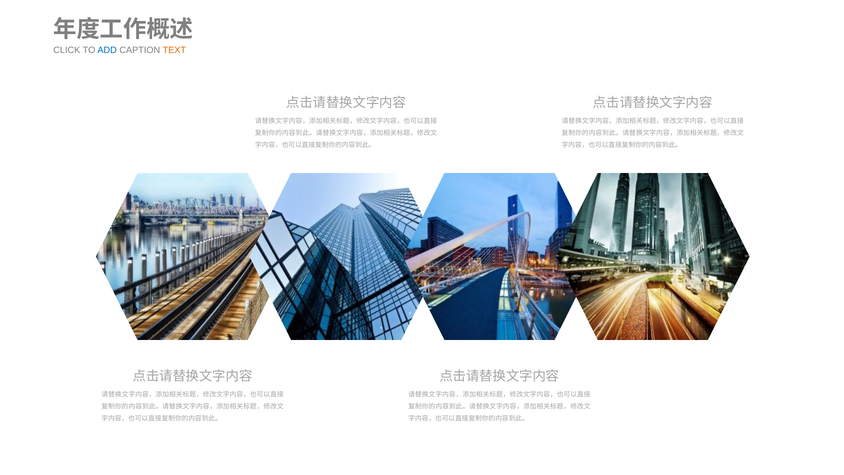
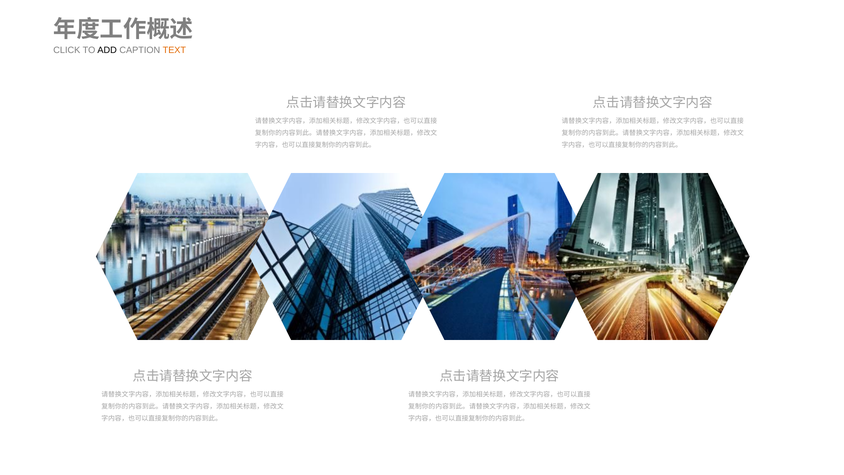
ADD colour: blue -> black
